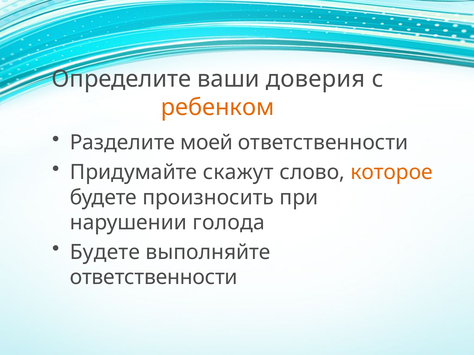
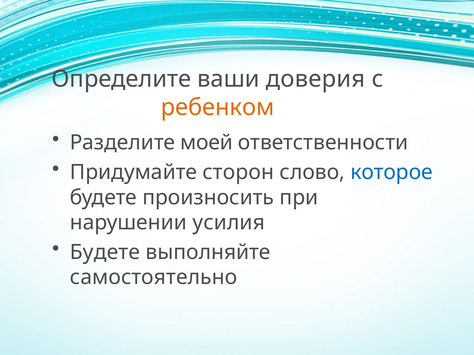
скажут: скажут -> сторон
которое colour: orange -> blue
голода: голода -> усилия
ответственности at (154, 278): ответственности -> самостоятельно
